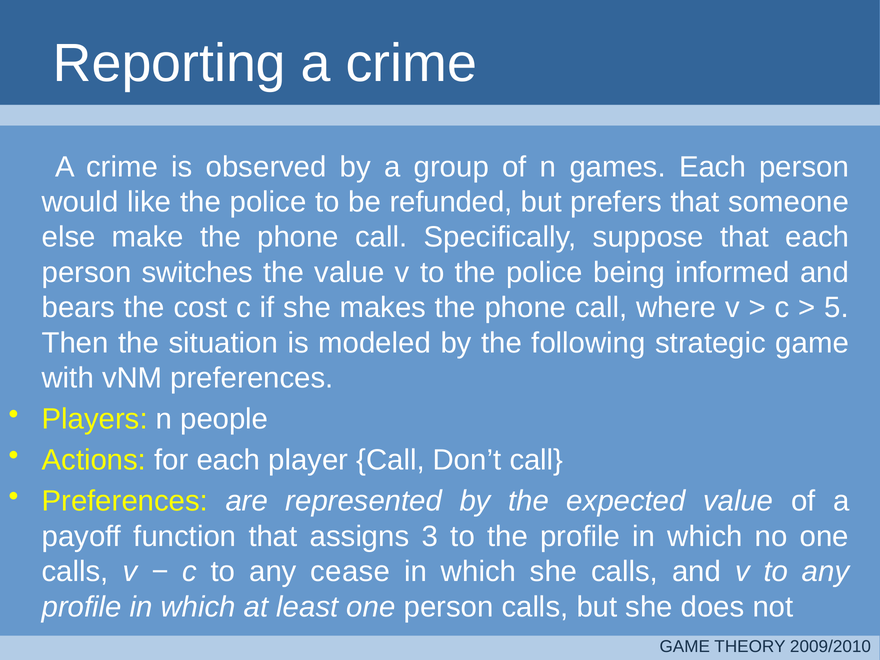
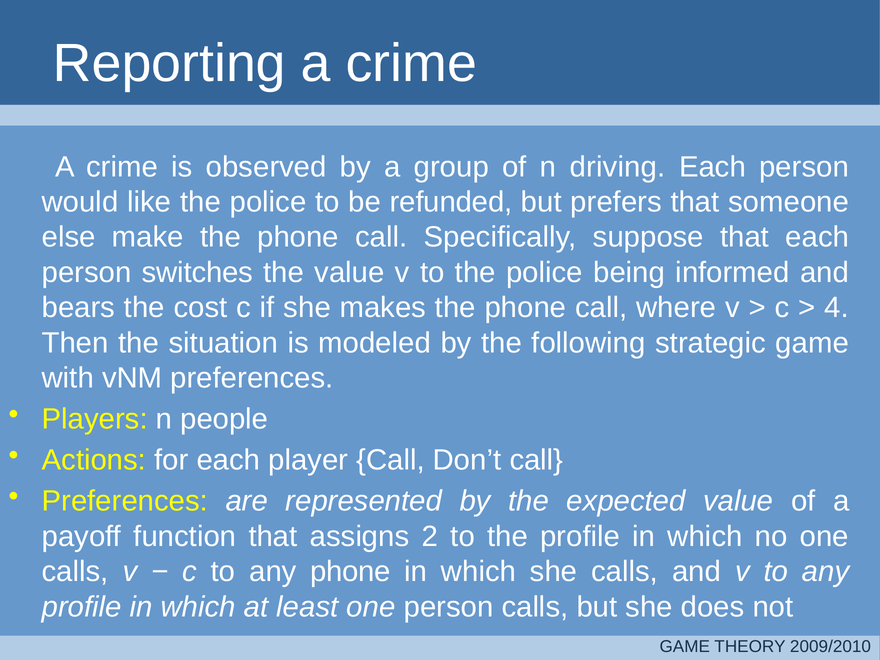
games: games -> driving
5: 5 -> 4
3: 3 -> 2
any cease: cease -> phone
